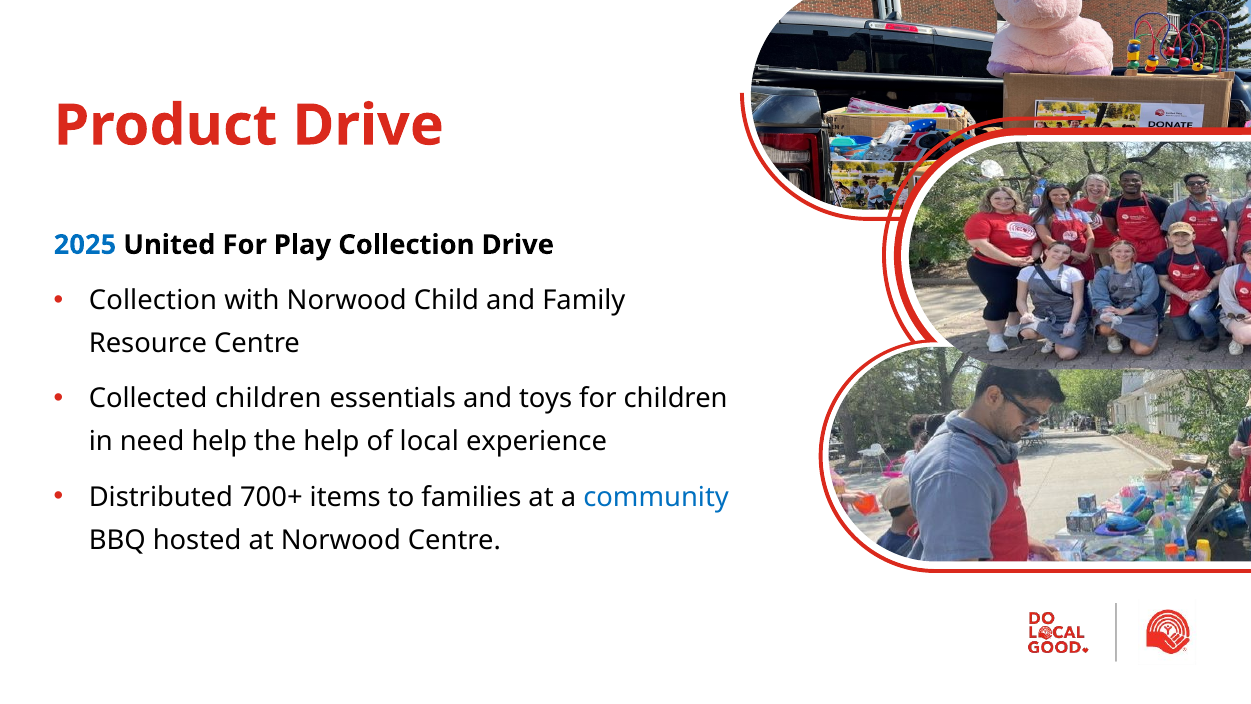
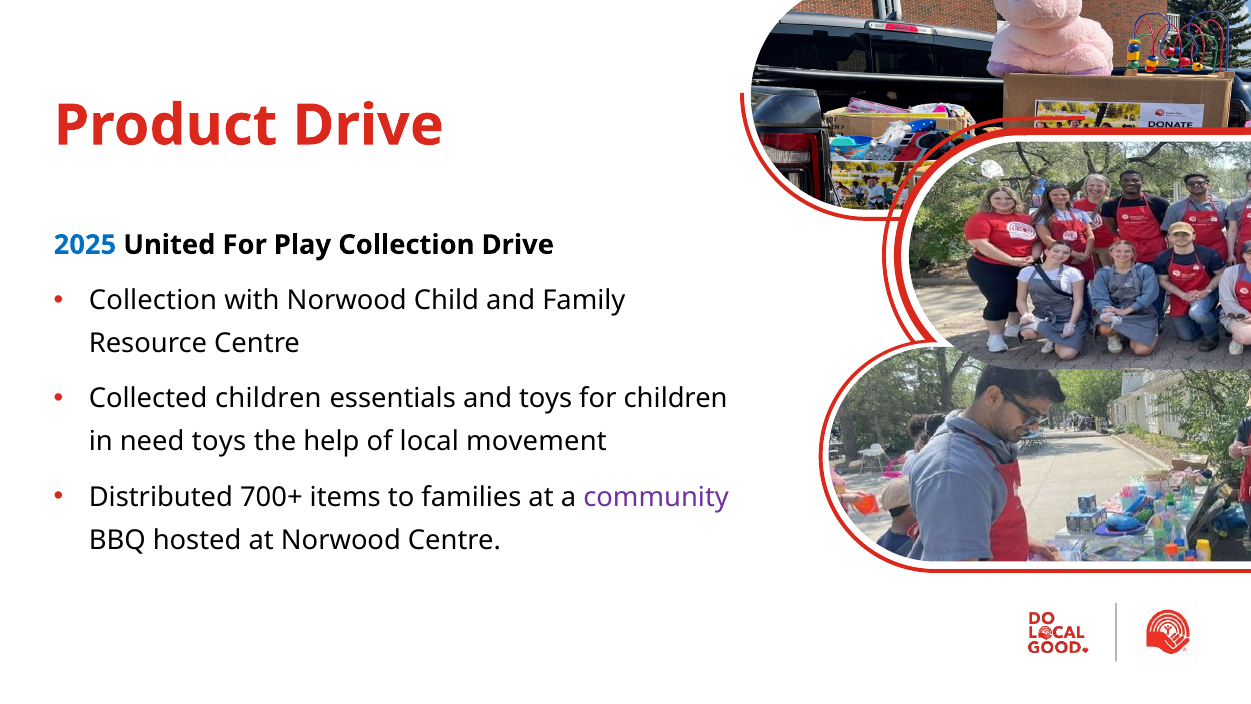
need help: help -> toys
experience: experience -> movement
community colour: blue -> purple
